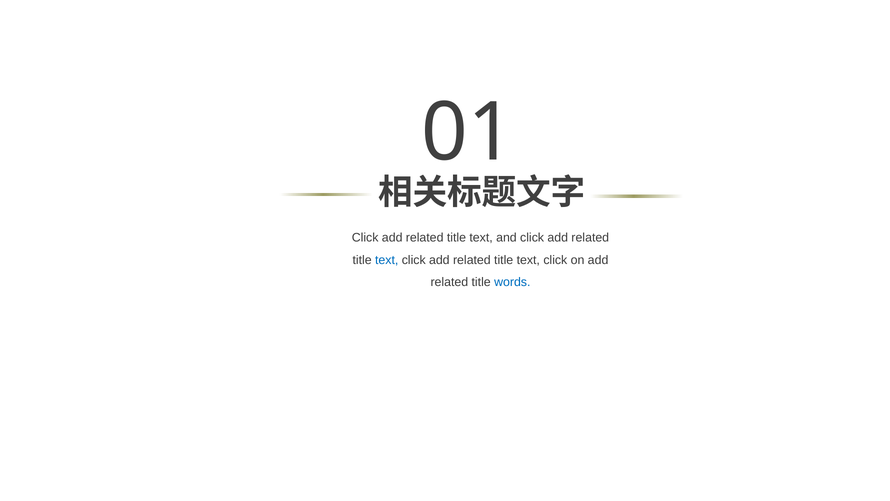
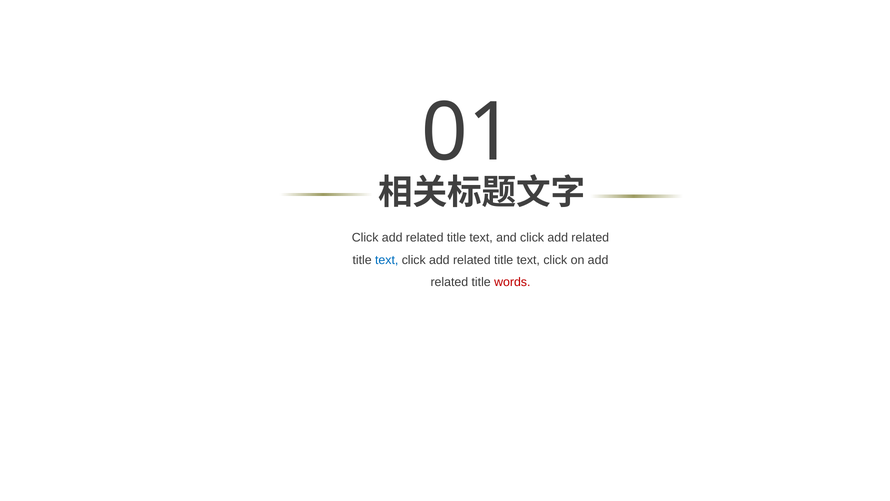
words colour: blue -> red
